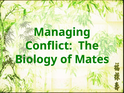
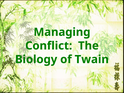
Mates: Mates -> Twain
